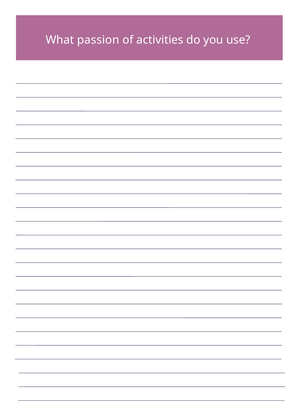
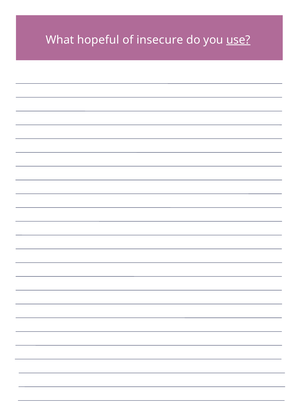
passion: passion -> hopeful
activities: activities -> insecure
use underline: none -> present
